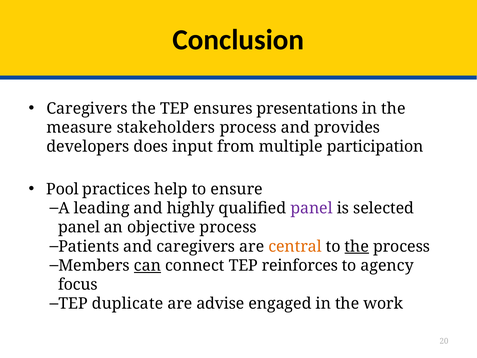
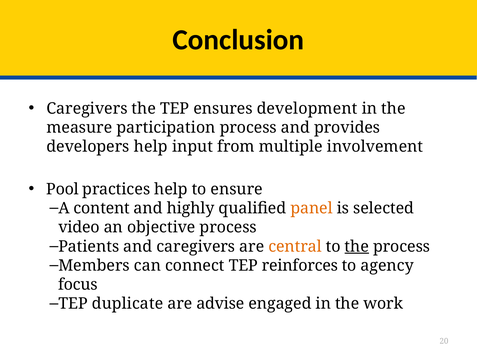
presentations: presentations -> development
stakeholders: stakeholders -> participation
developers does: does -> help
participation: participation -> involvement
leading: leading -> content
panel at (312, 208) colour: purple -> orange
panel at (79, 227): panel -> video
can underline: present -> none
